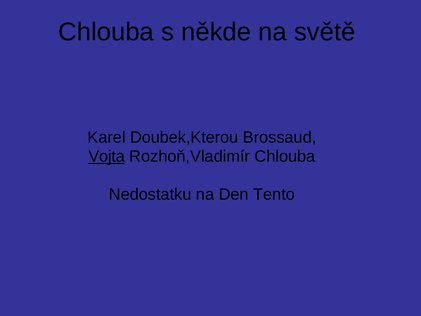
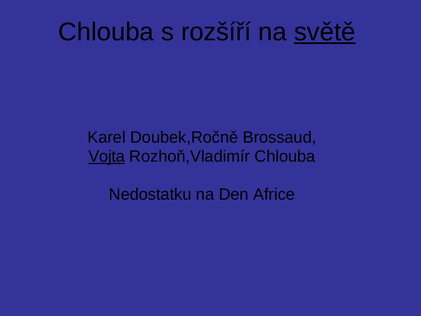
někde: někde -> rozšíří
světě underline: none -> present
Doubek,Kterou: Doubek,Kterou -> Doubek,Ročně
Tento: Tento -> Africe
